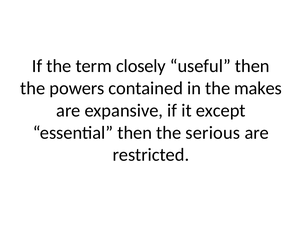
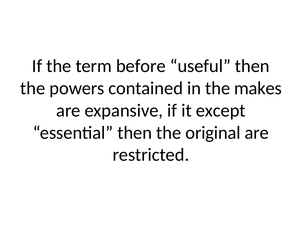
closely: closely -> before
serious: serious -> original
